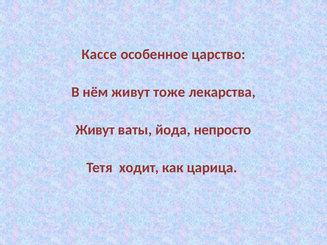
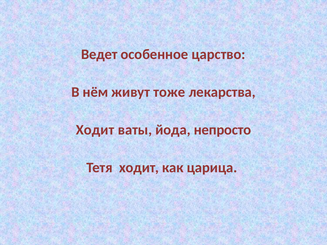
Кассе: Кассе -> Ведет
Живут at (95, 130): Живут -> Ходит
